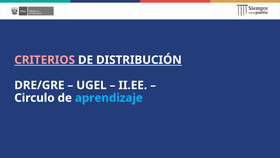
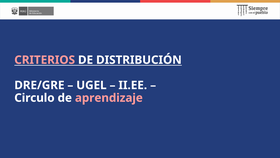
aprendizaje colour: light blue -> pink
